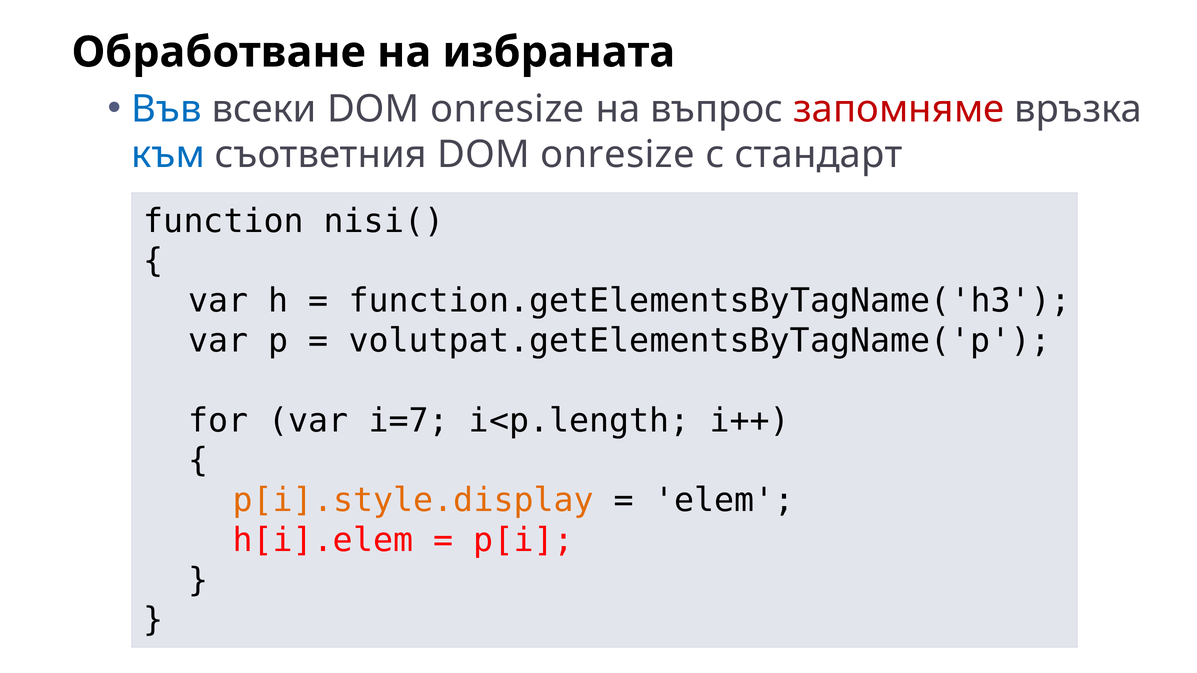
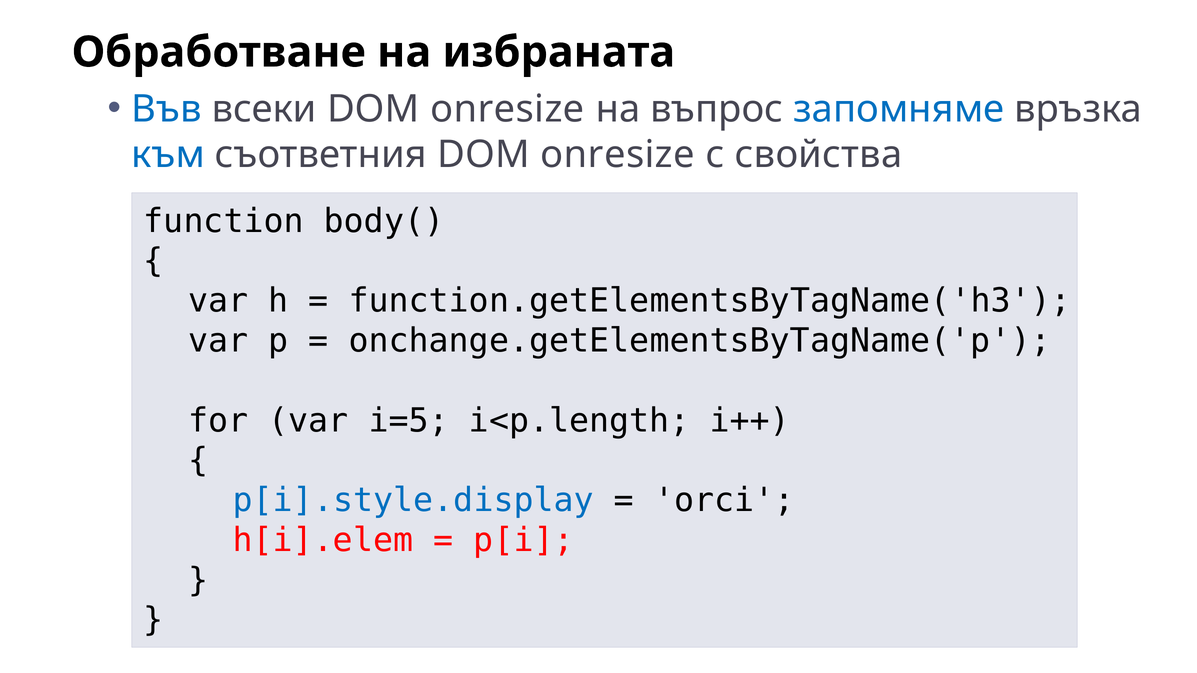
запомняме colour: red -> blue
стандарт: стандарт -> свойства
nisi(: nisi( -> body(
volutpat.getElementsByTagName('p: volutpat.getElementsByTagName('p -> onchange.getElementsByTagName('p
i=7: i=7 -> i=5
p[i].style.display colour: orange -> blue
elem: elem -> orci
